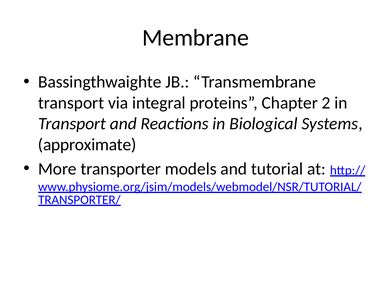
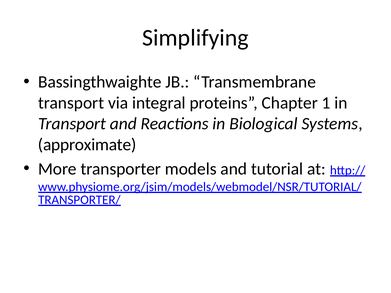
Membrane: Membrane -> Simplifying
2: 2 -> 1
